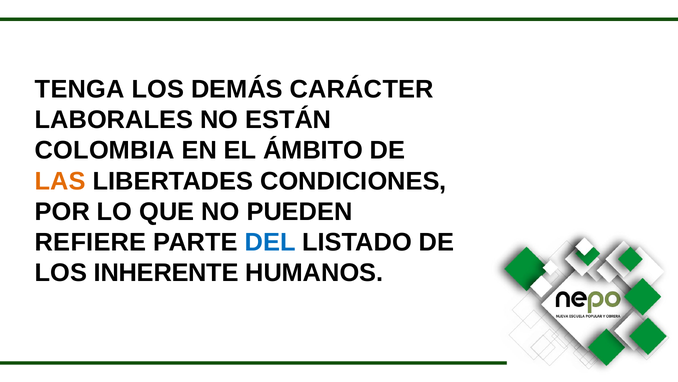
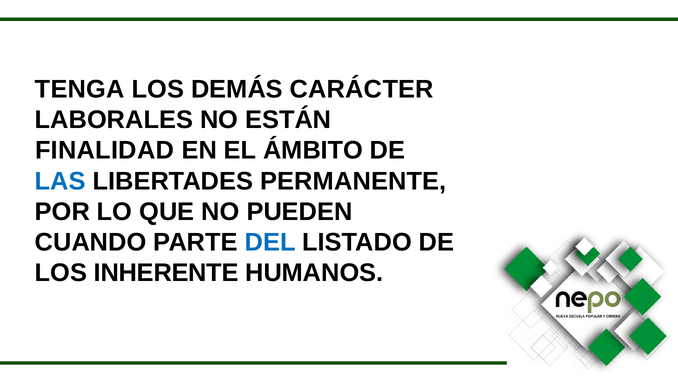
COLOMBIA: COLOMBIA -> FINALIDAD
LAS colour: orange -> blue
CONDICIONES: CONDICIONES -> PERMANENTE
REFIERE: REFIERE -> CUANDO
